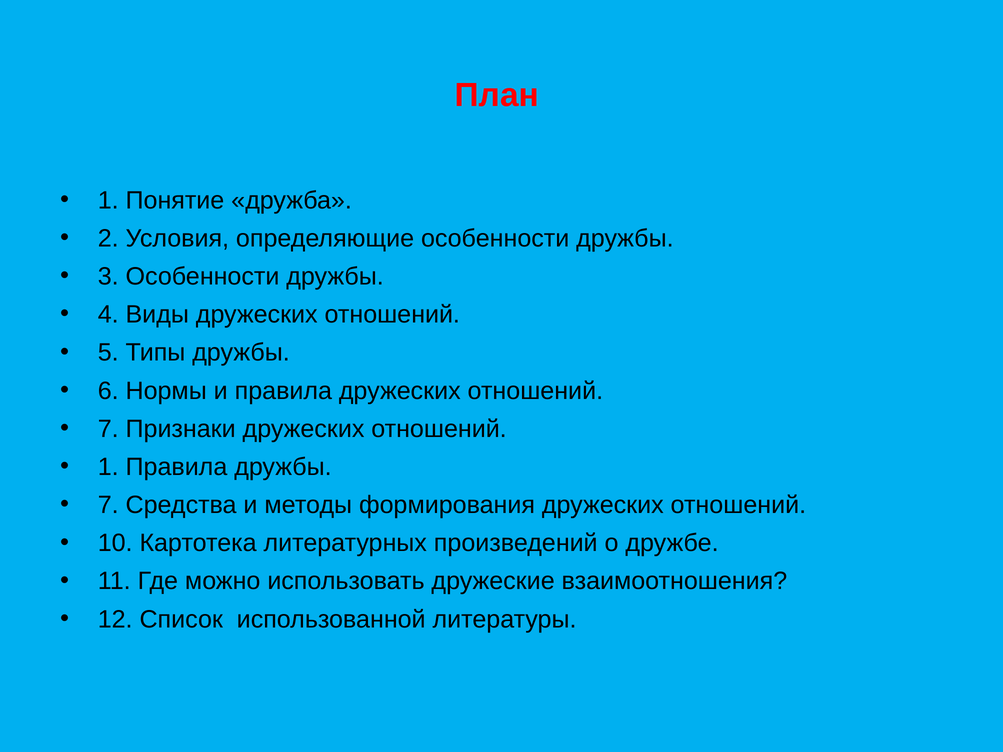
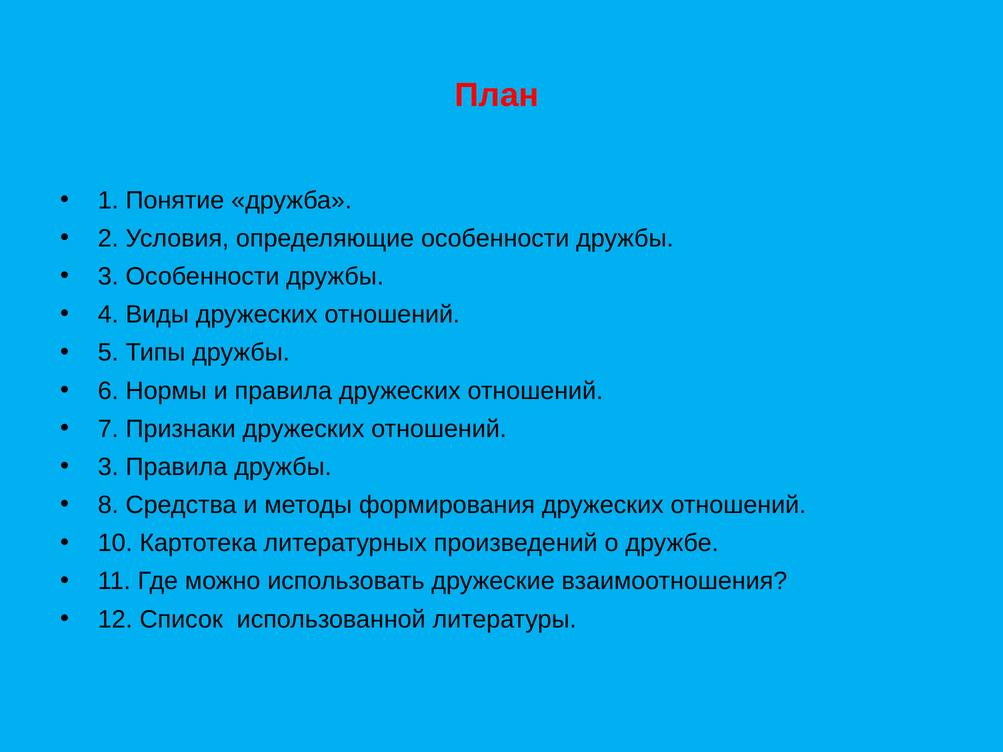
1 at (108, 467): 1 -> 3
7 at (108, 505): 7 -> 8
